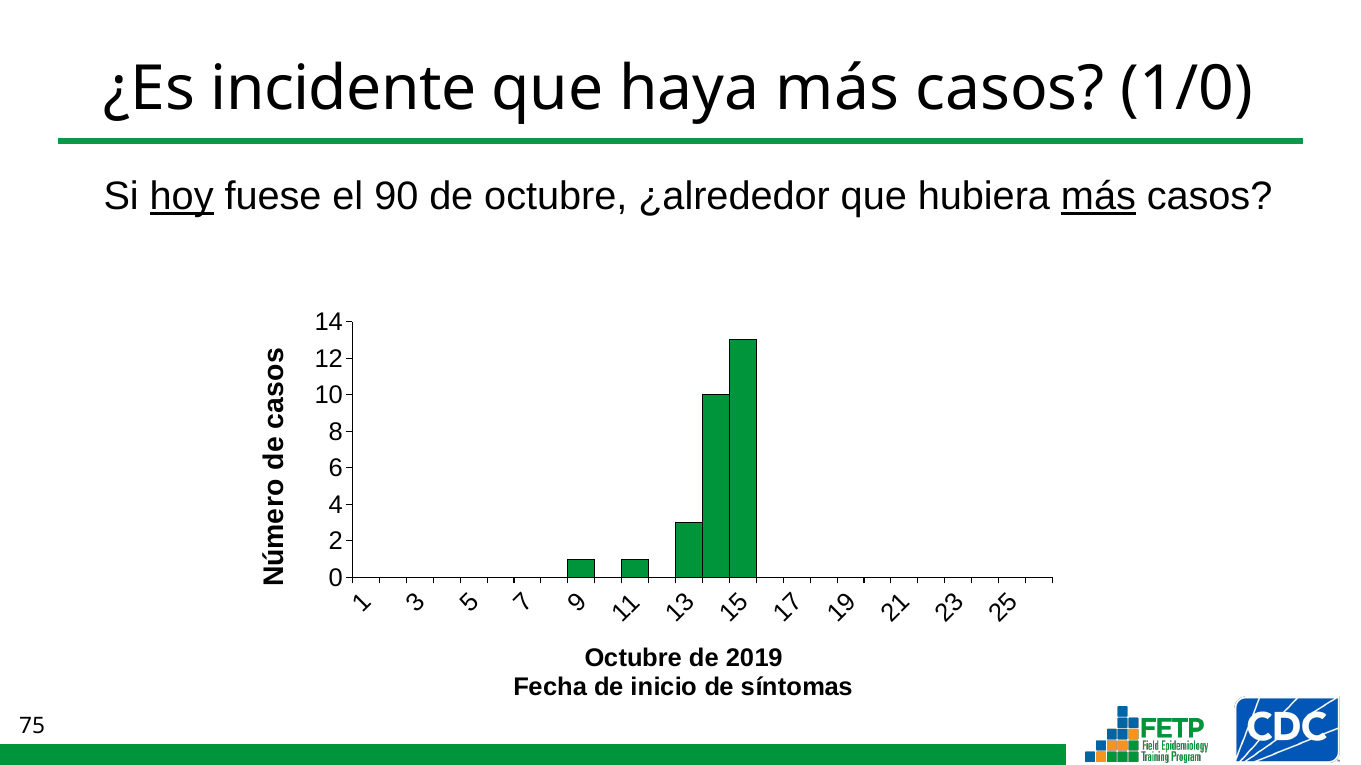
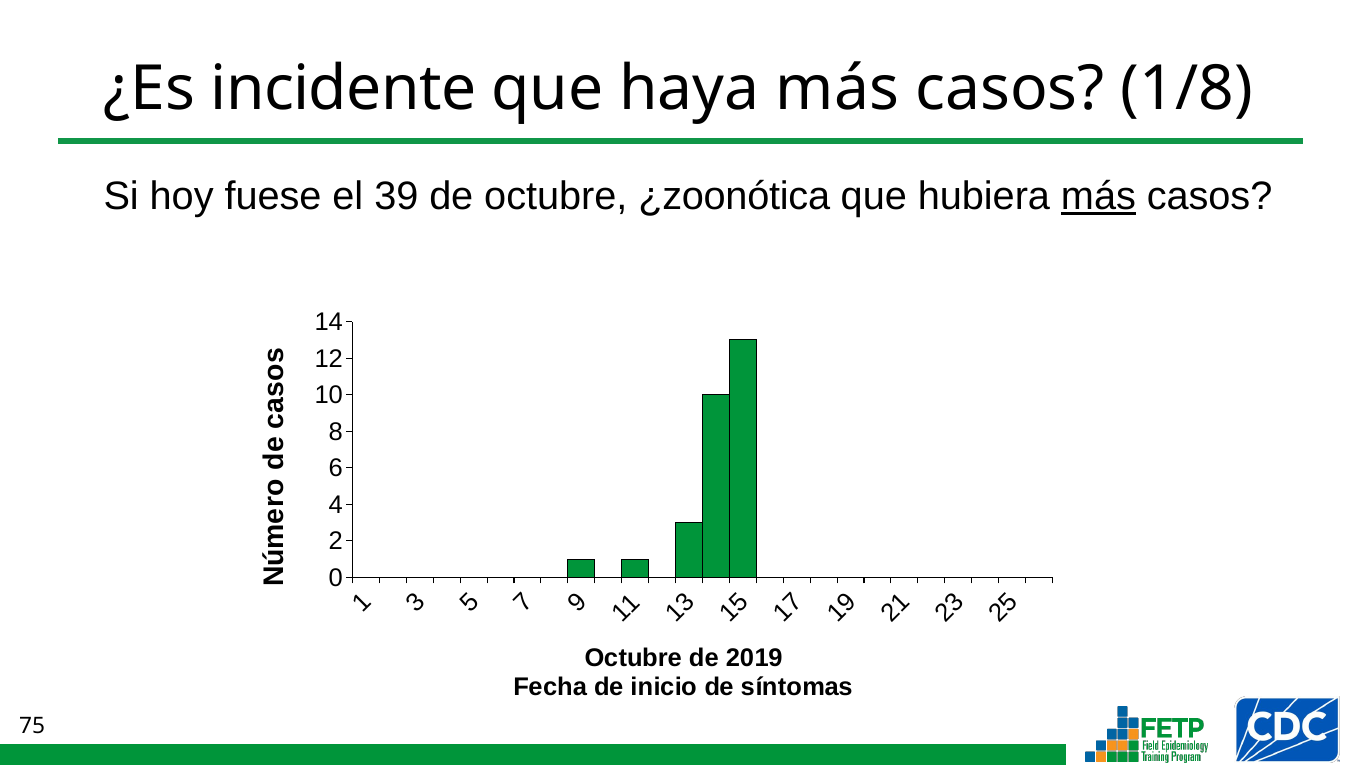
1/0: 1/0 -> 1/8
hoy underline: present -> none
90: 90 -> 39
¿alrededor: ¿alrededor -> ¿zoonótica
